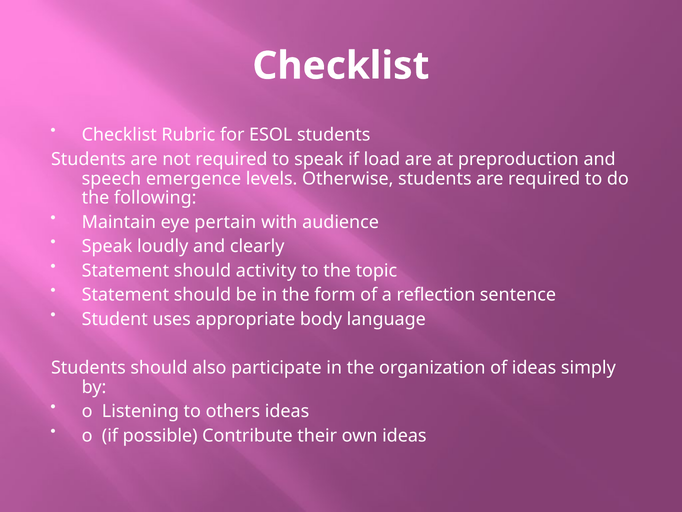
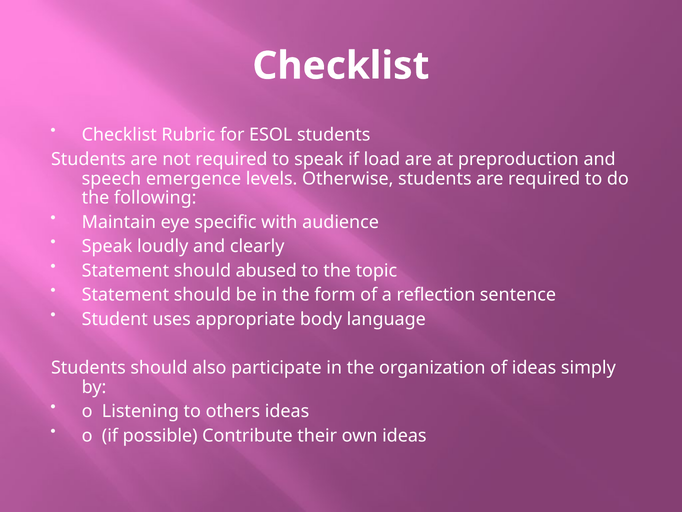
pertain: pertain -> specific
activity: activity -> abused
